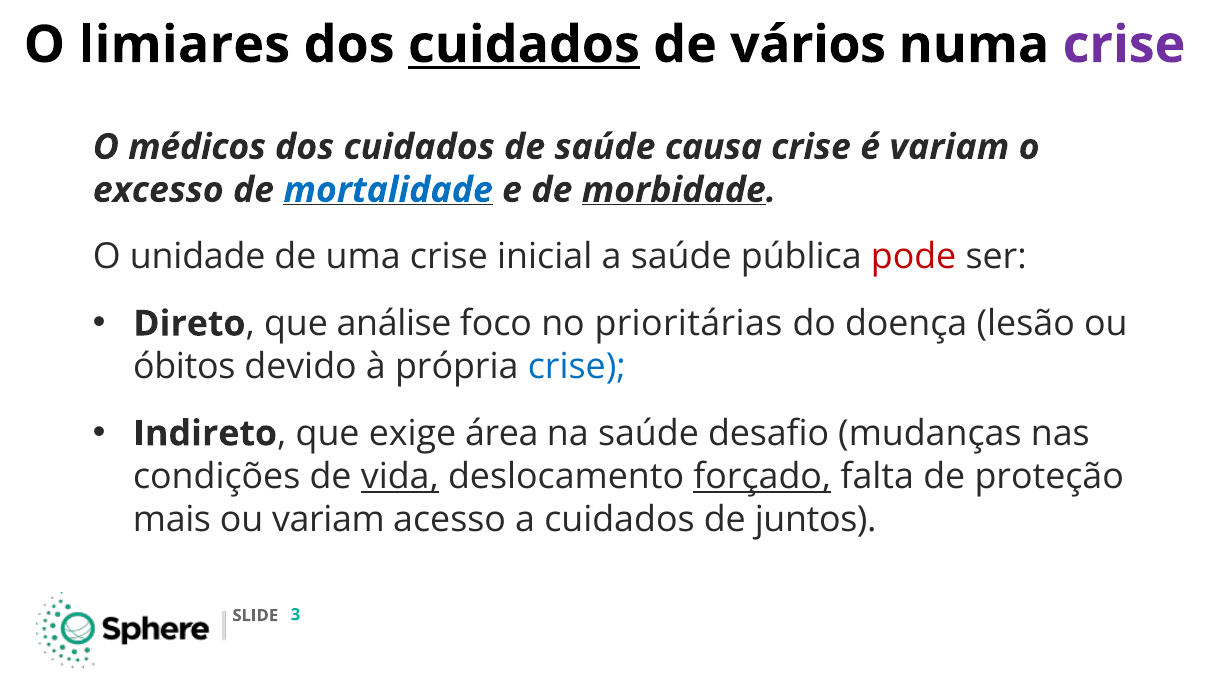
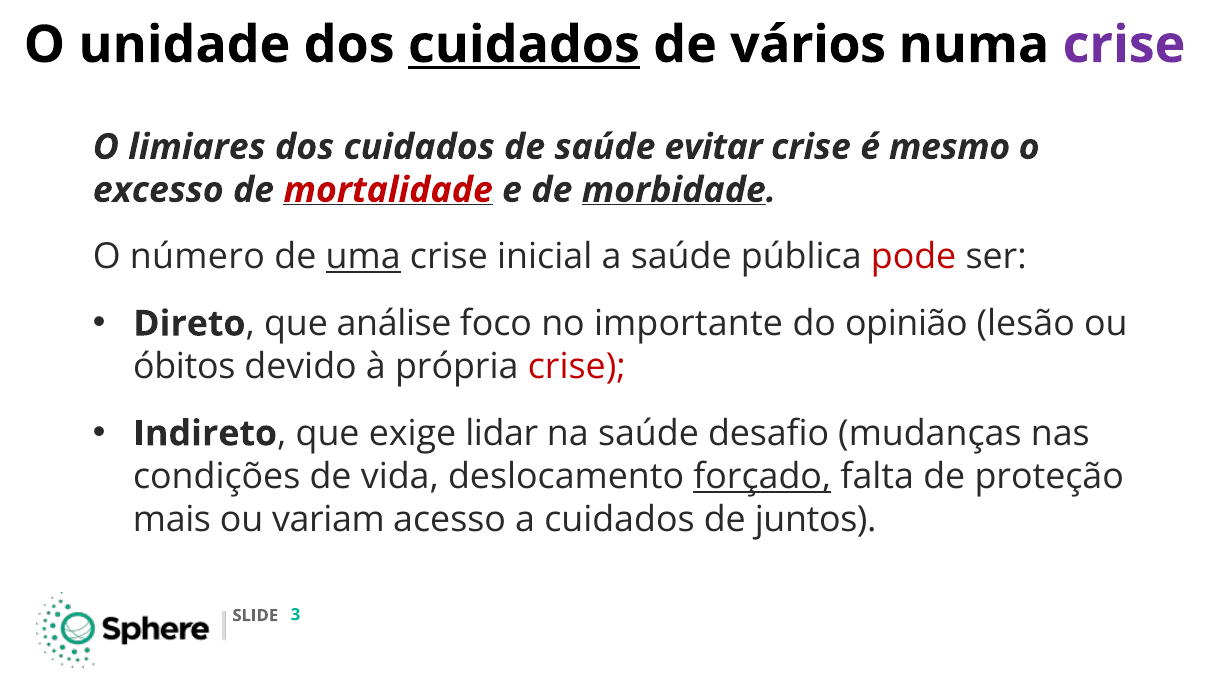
limiares: limiares -> unidade
médicos: médicos -> limiares
causa: causa -> evitar
é variam: variam -> mesmo
mortalidade colour: blue -> red
unidade: unidade -> número
uma underline: none -> present
prioritárias: prioritárias -> importante
doença: doença -> opinião
crise at (577, 367) colour: blue -> red
área: área -> lidar
vida underline: present -> none
